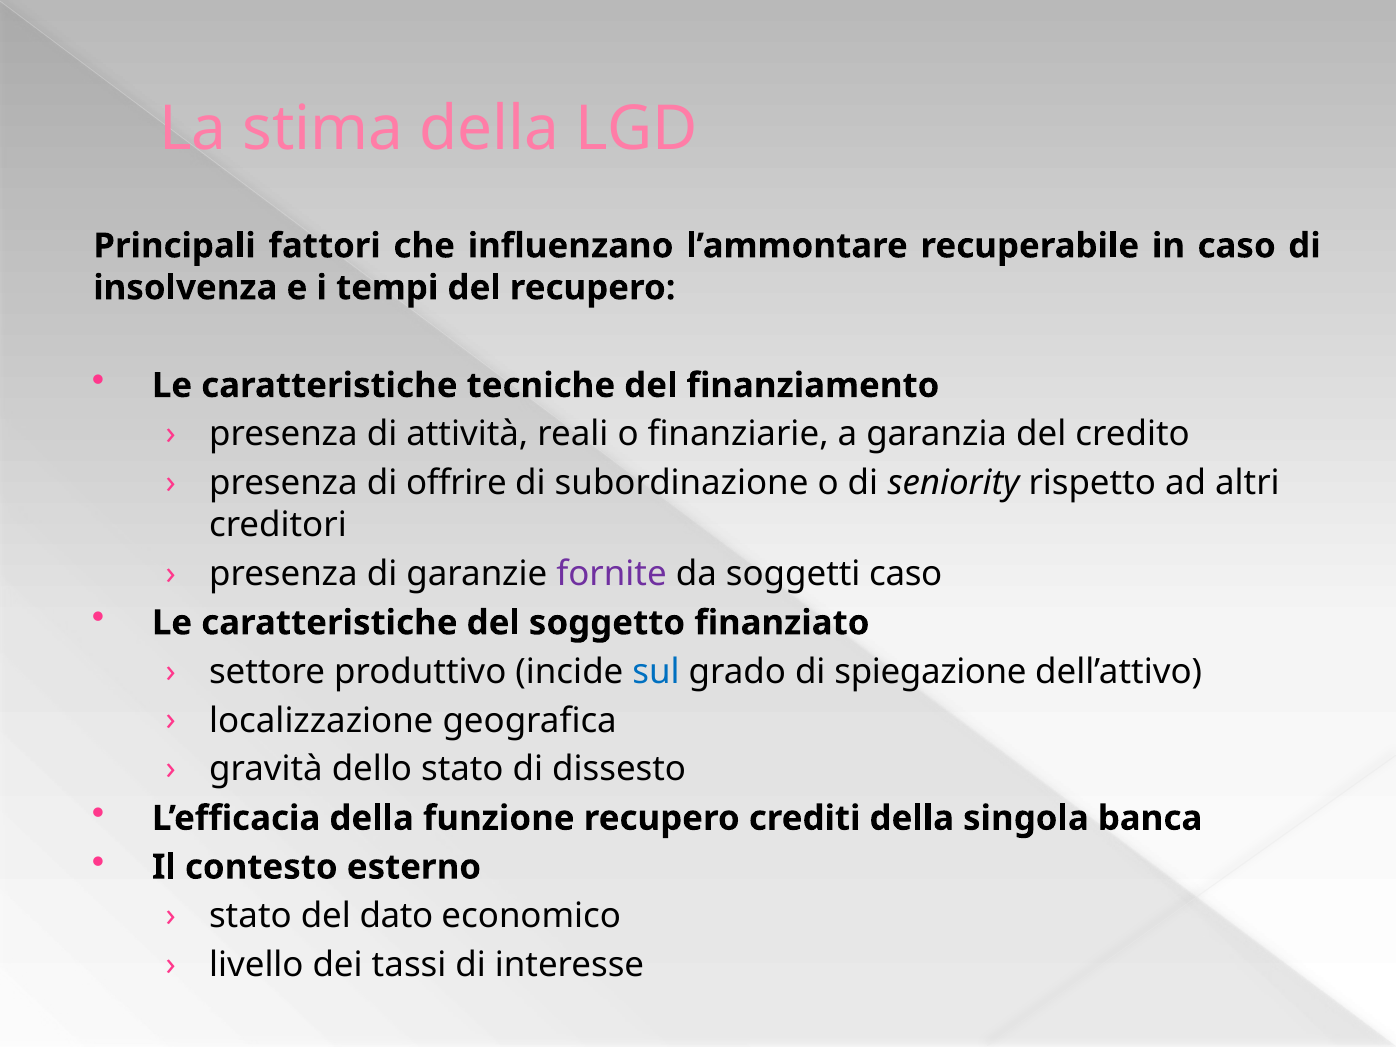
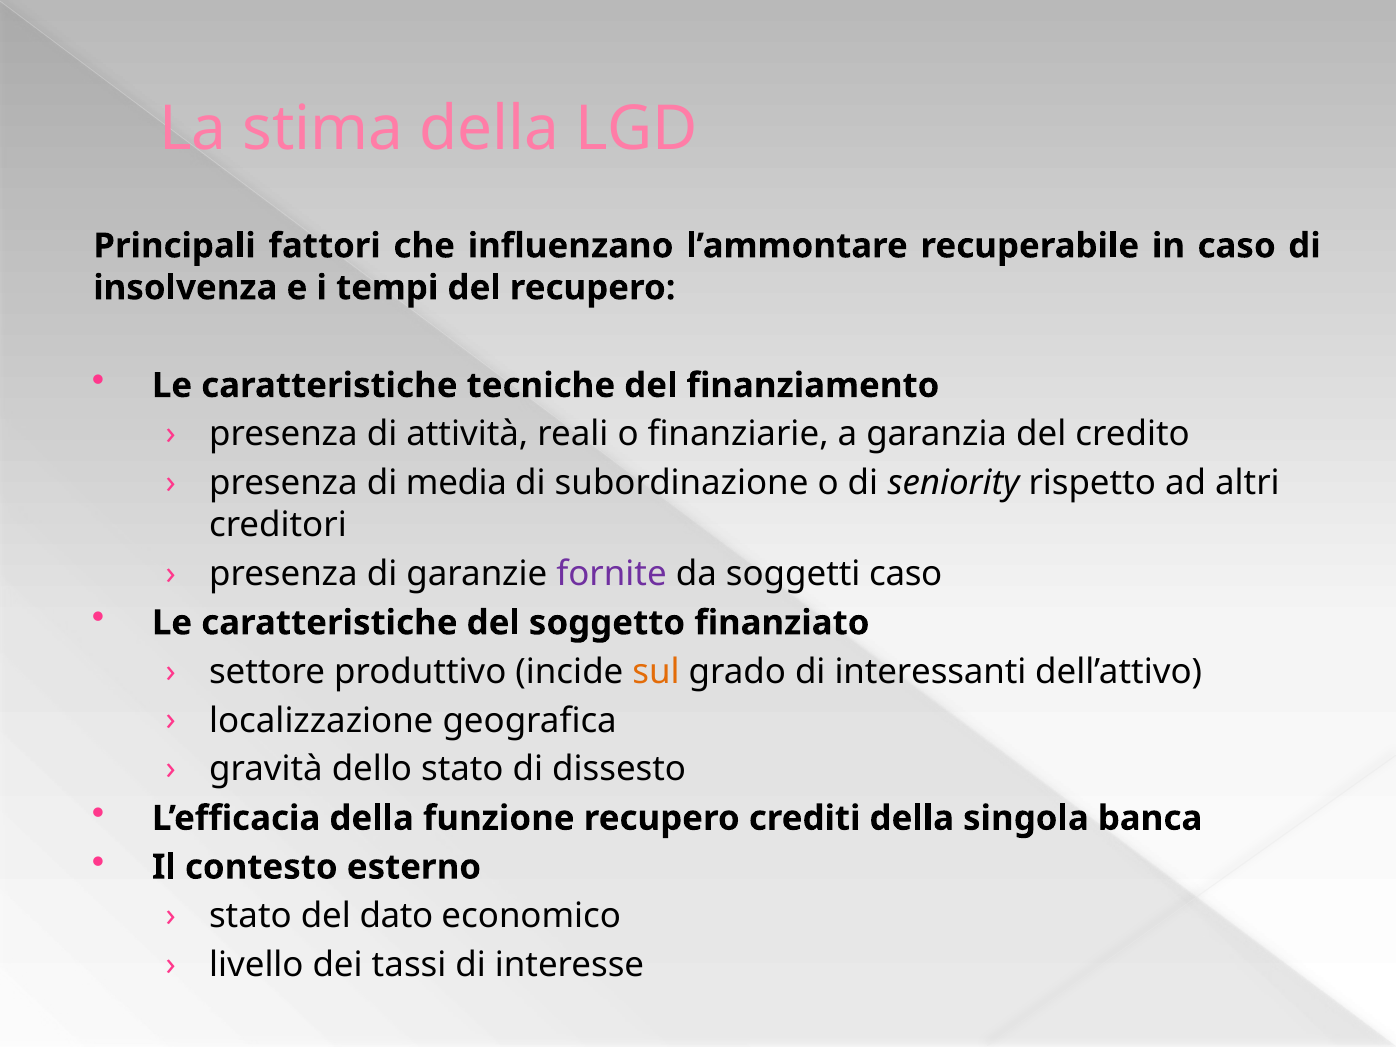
offrire: offrire -> media
sul colour: blue -> orange
spiegazione: spiegazione -> interessanti
